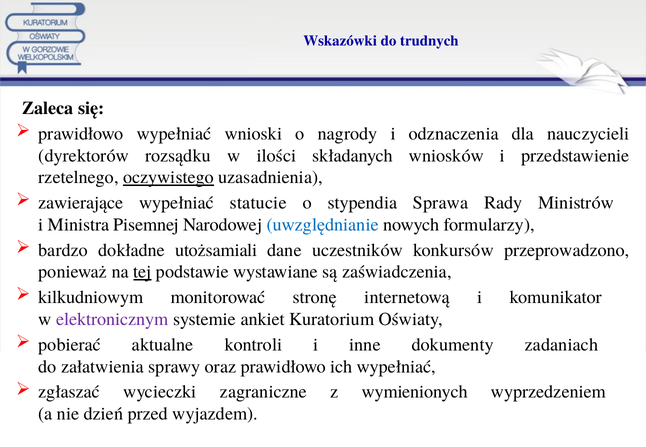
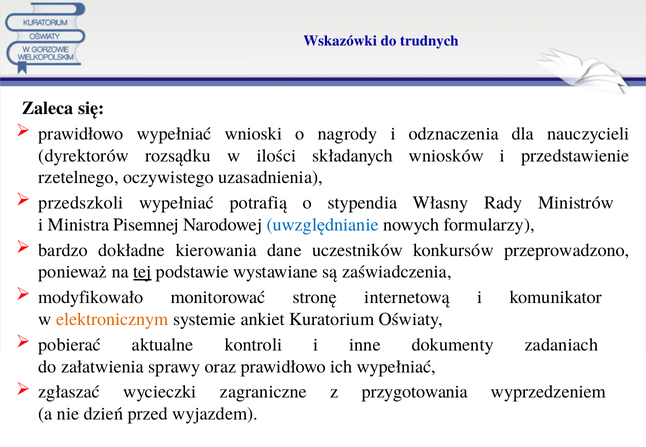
oczywistego underline: present -> none
zawierające: zawierające -> przedszkoli
statucie: statucie -> potrafią
Sprawa: Sprawa -> Własny
utożsamiali: utożsamiali -> kierowania
kilkudniowym: kilkudniowym -> modyfikowało
elektronicznym colour: purple -> orange
wymienionych: wymienionych -> przygotowania
